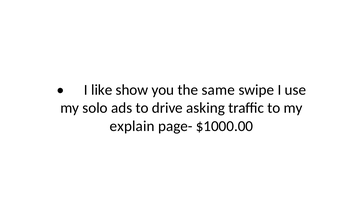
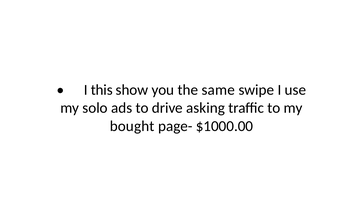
like: like -> this
explain: explain -> bought
